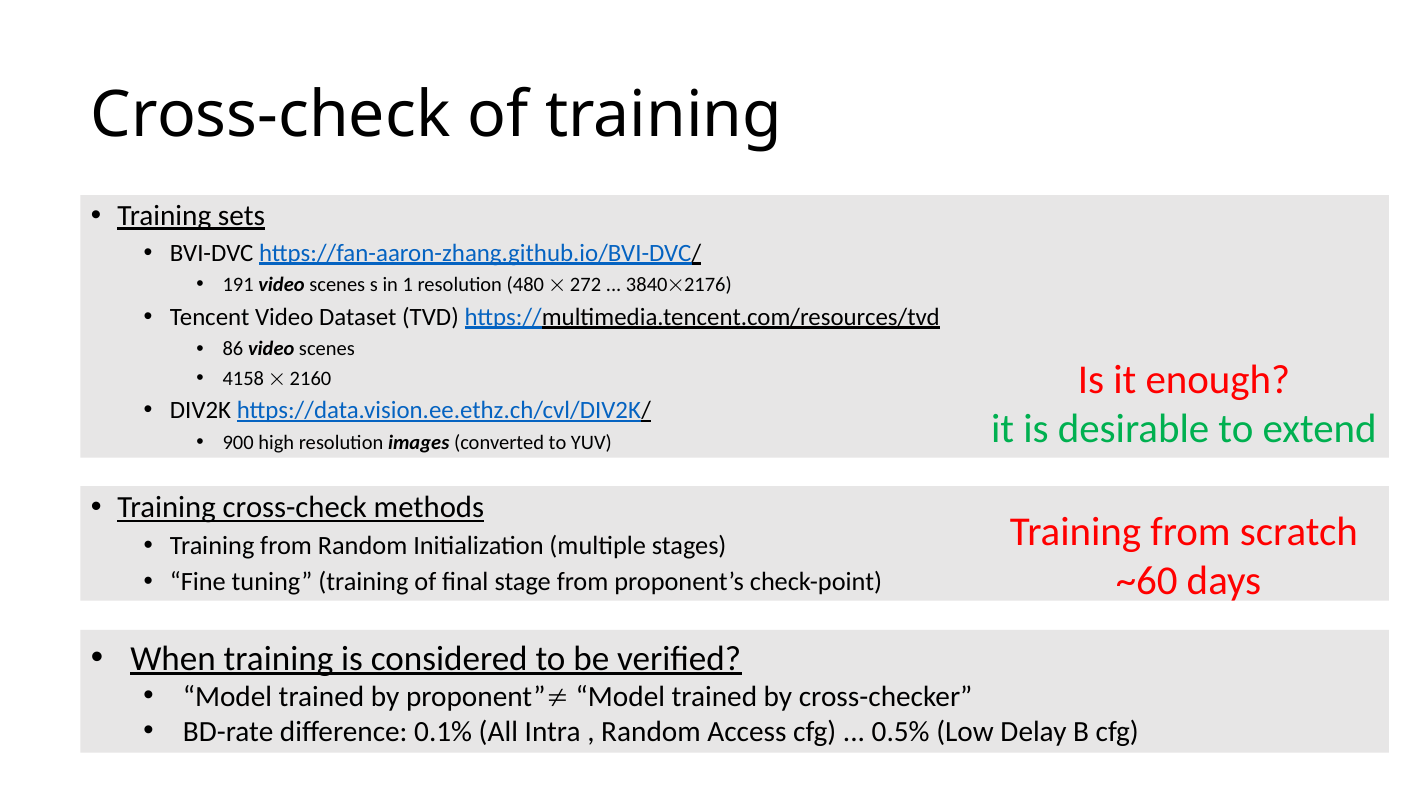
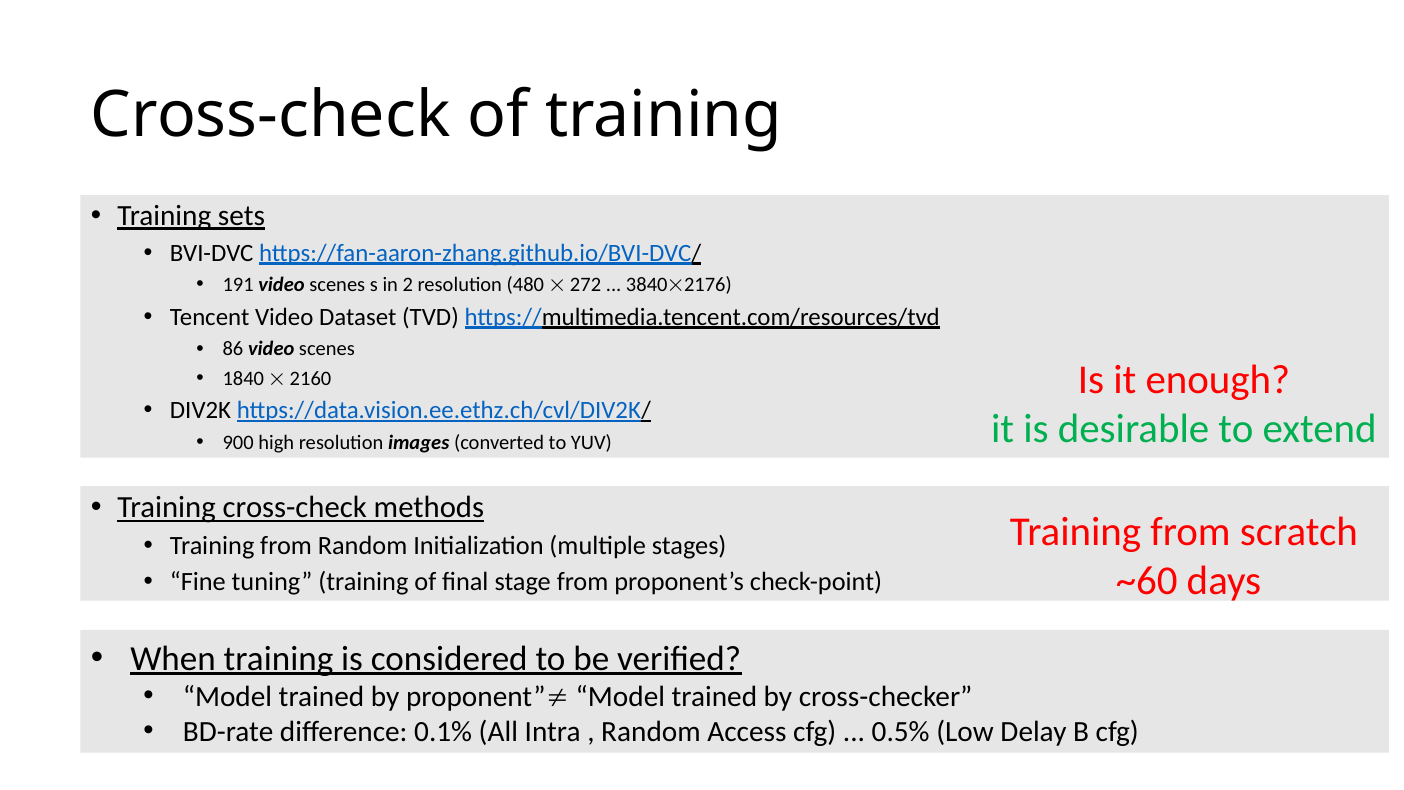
1: 1 -> 2
4158: 4158 -> 1840
